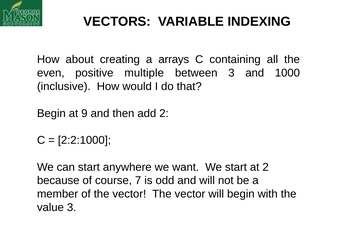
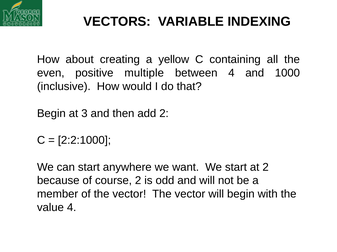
arrays: arrays -> yellow
between 3: 3 -> 4
9: 9 -> 3
course 7: 7 -> 2
value 3: 3 -> 4
